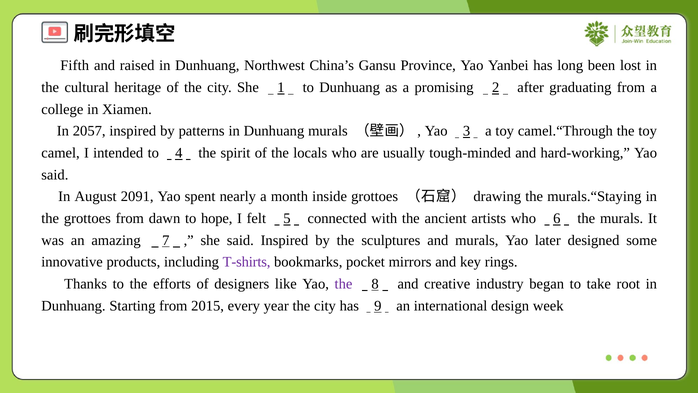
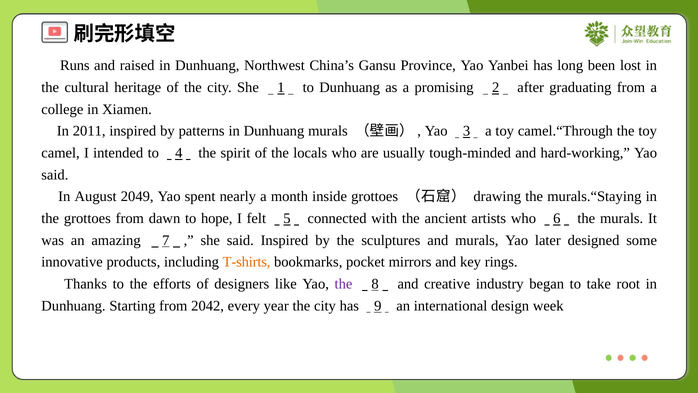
Fifth: Fifth -> Runs
2057: 2057 -> 2011
2091: 2091 -> 2049
T-shirts colour: purple -> orange
2015: 2015 -> 2042
